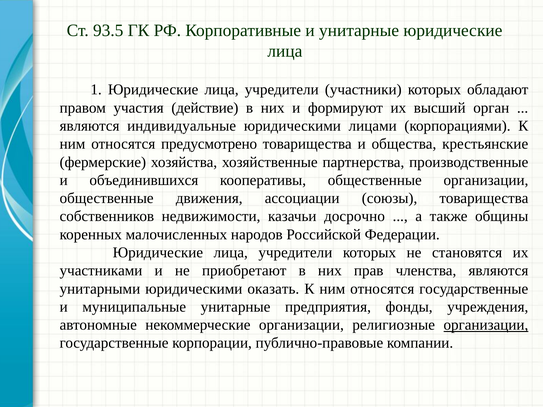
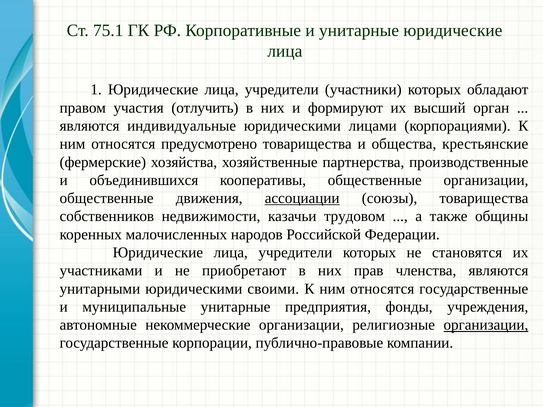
93.5: 93.5 -> 75.1
действие: действие -> отлучить
ассоциации underline: none -> present
досрочно: досрочно -> трудовом
оказать: оказать -> своими
